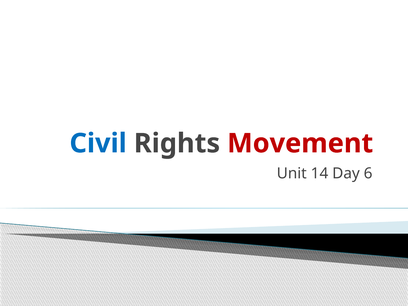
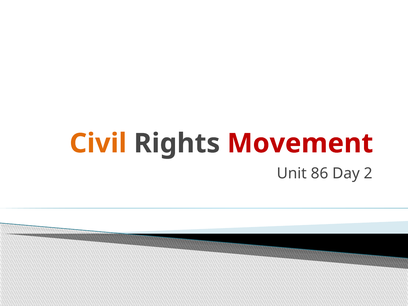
Civil colour: blue -> orange
14: 14 -> 86
6: 6 -> 2
